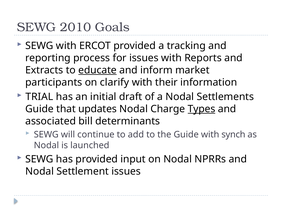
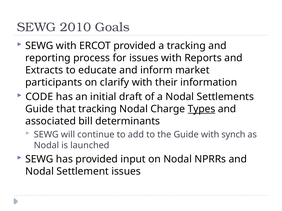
educate underline: present -> none
TRIAL: TRIAL -> CODE
that updates: updates -> tracking
